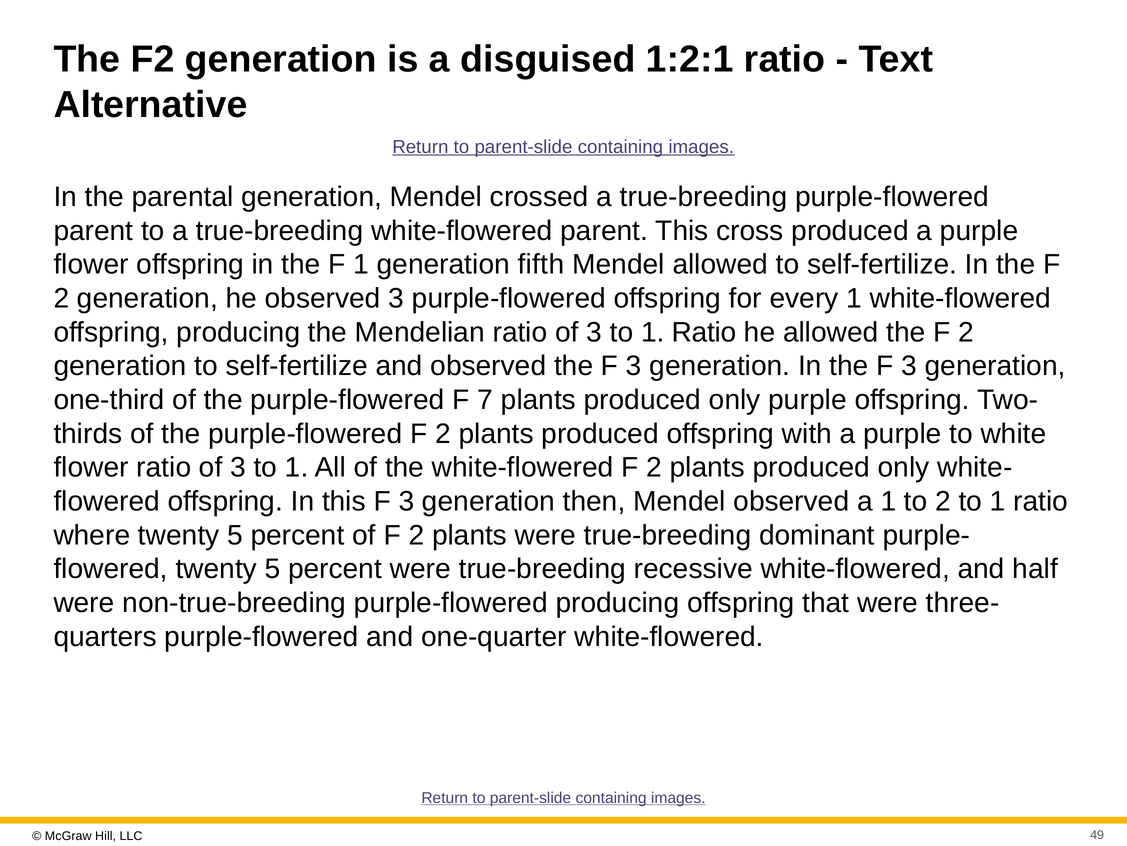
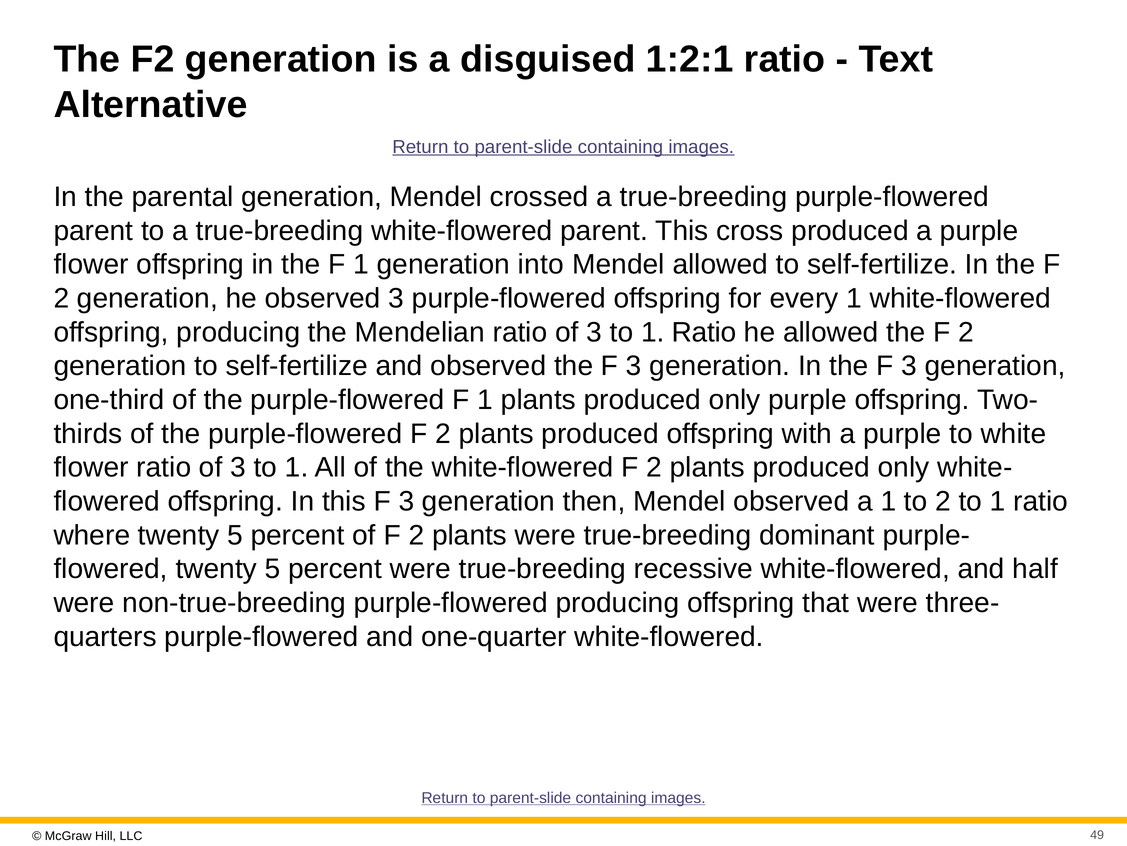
fifth: fifth -> into
purple-flowered F 7: 7 -> 1
